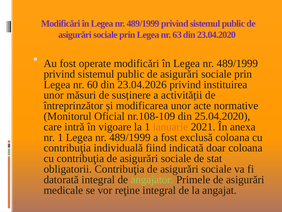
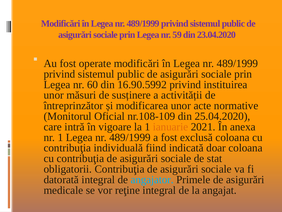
63: 63 -> 59
23.04.2026: 23.04.2026 -> 16.90.5992
angajator colour: light green -> light blue
